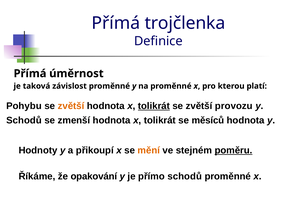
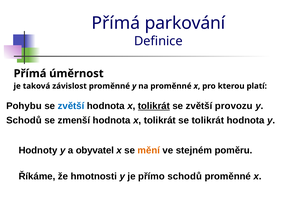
trojčlenka: trojčlenka -> parkování
zvětší at (71, 106) colour: orange -> blue
se měsíců: měsíců -> tolikrát
přikoupí: přikoupí -> obyvatel
poměru underline: present -> none
opakování: opakování -> hmotnosti
